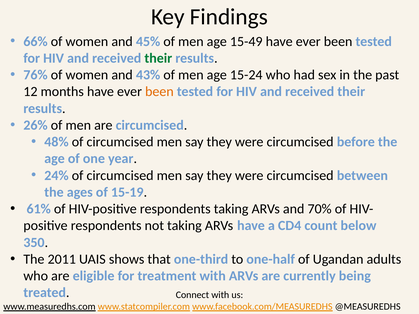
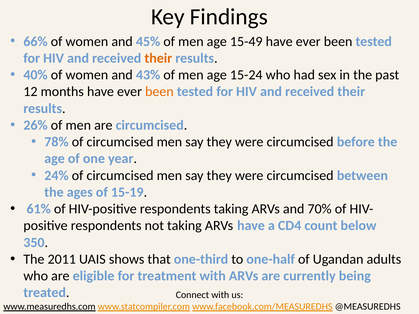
their at (158, 58) colour: green -> orange
76%: 76% -> 40%
48%: 48% -> 78%
